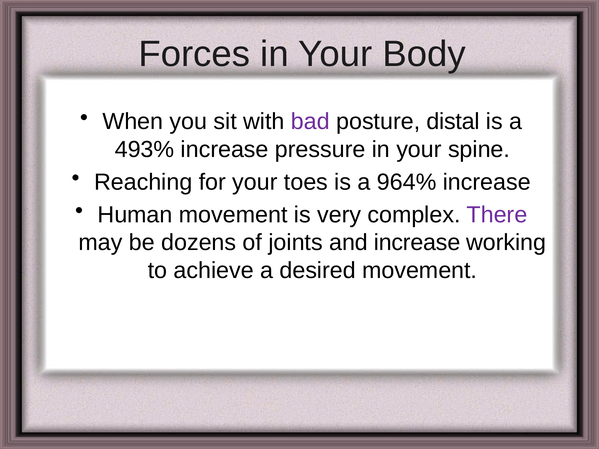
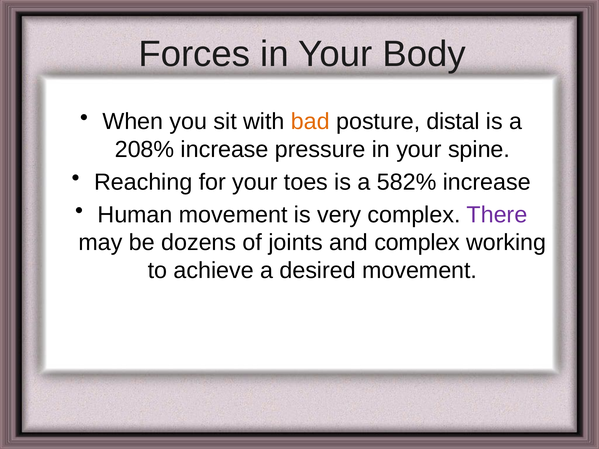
bad colour: purple -> orange
493%: 493% -> 208%
964%: 964% -> 582%
and increase: increase -> complex
